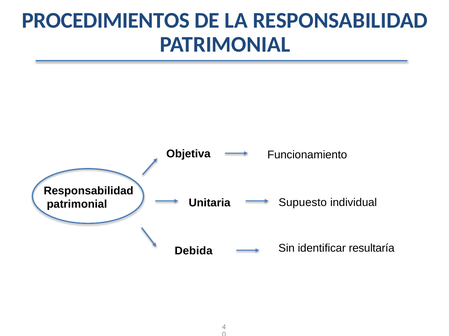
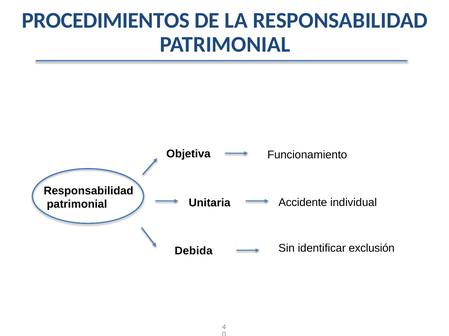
Supuesto: Supuesto -> Accidente
resultaría: resultaría -> exclusión
